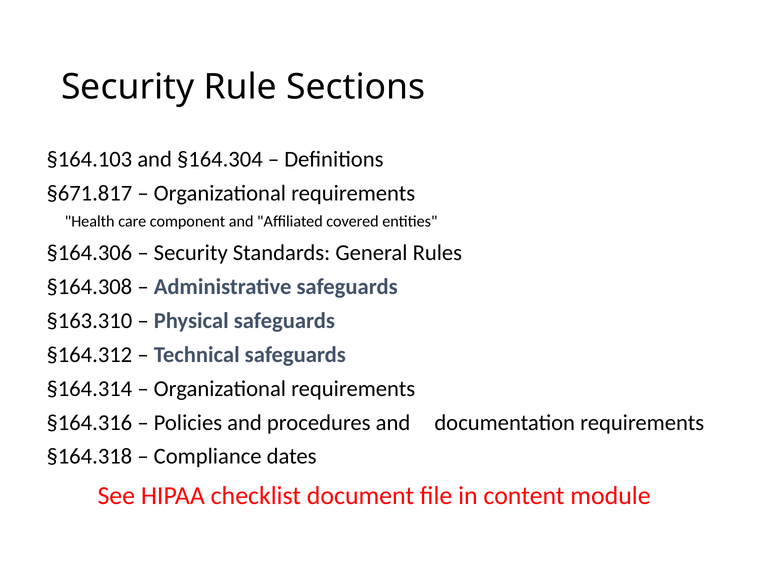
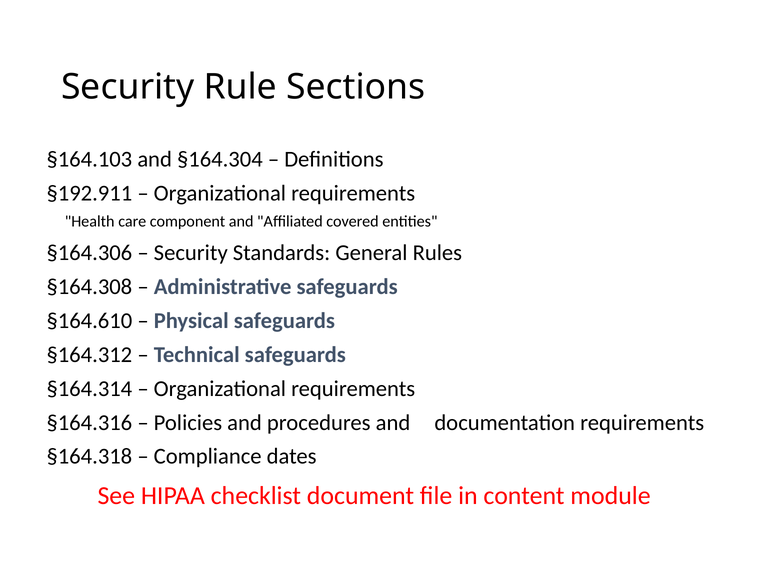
§671.817: §671.817 -> §192.911
§163.310: §163.310 -> §164.610
